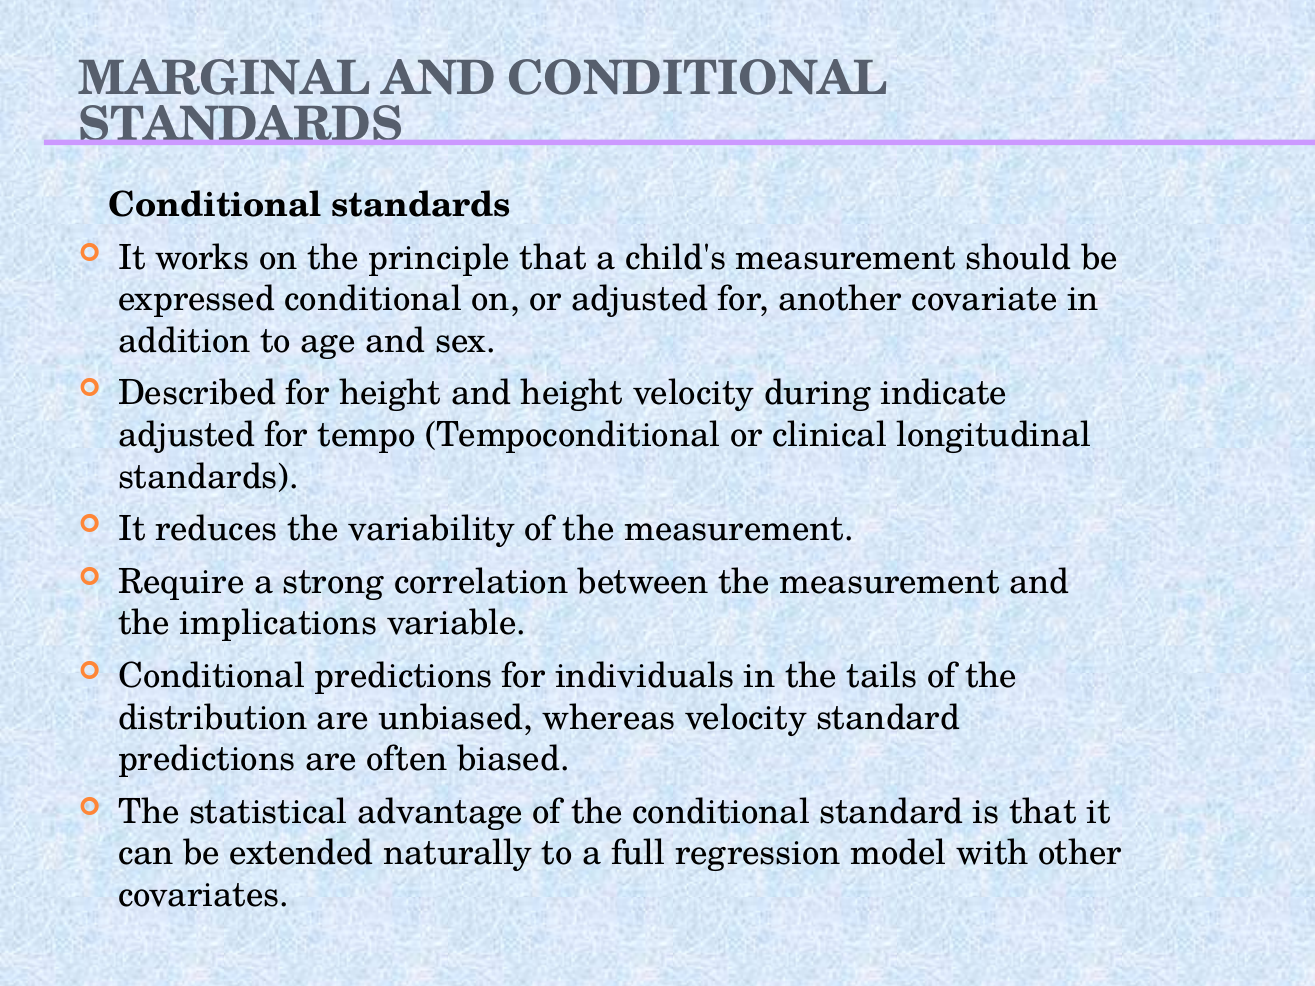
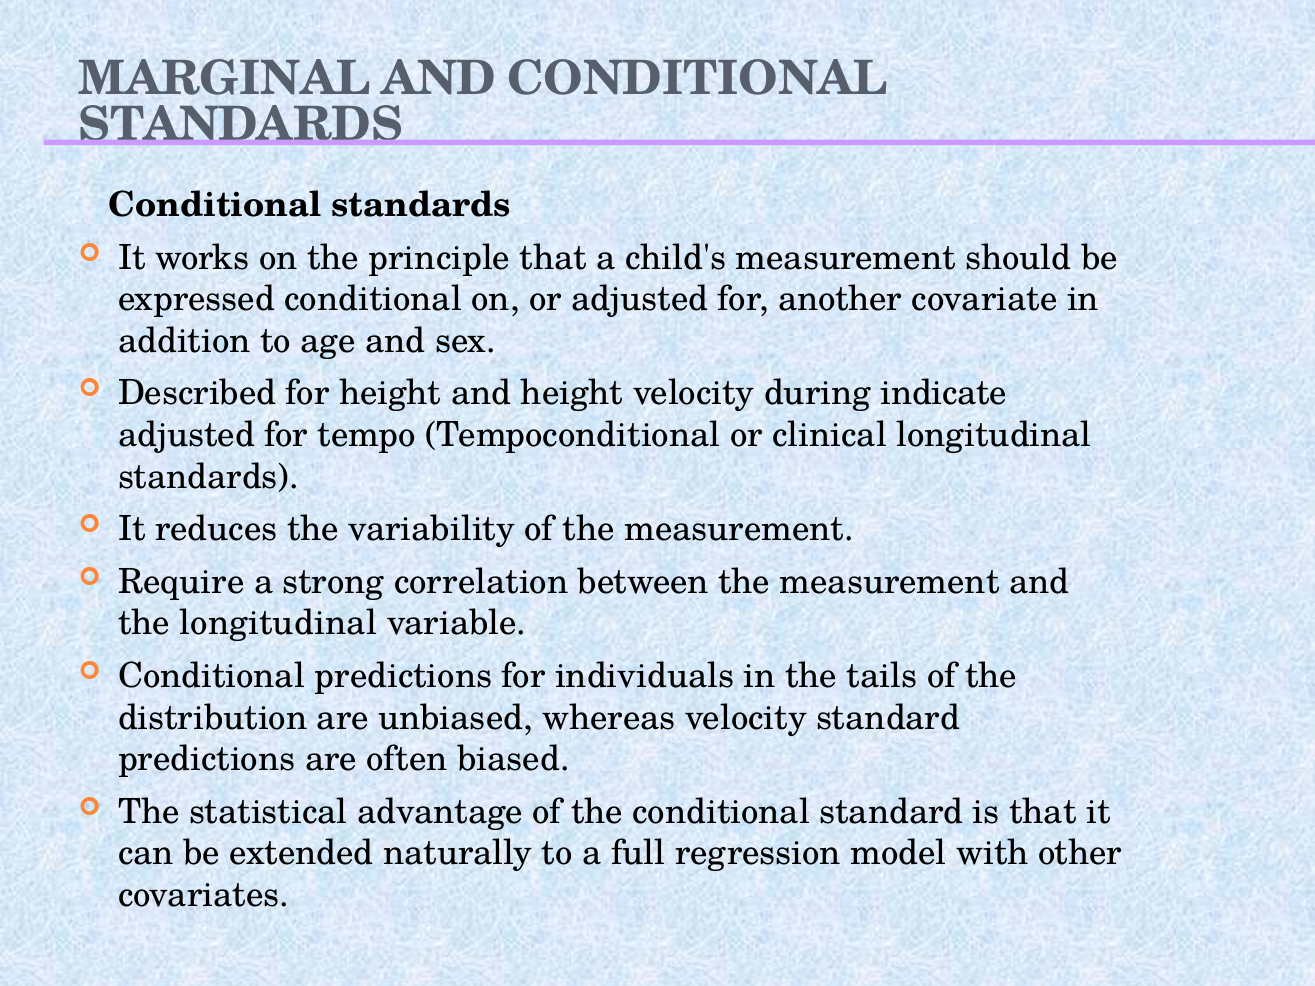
the implications: implications -> longitudinal
